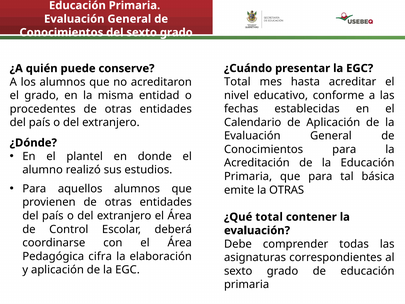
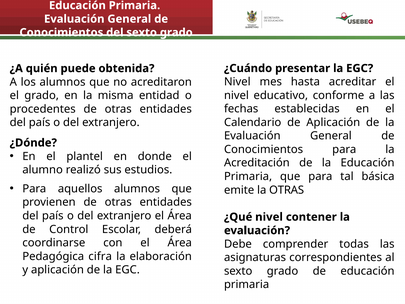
conserve: conserve -> obtenida
Total at (237, 82): Total -> Nivel
¿Qué total: total -> nivel
